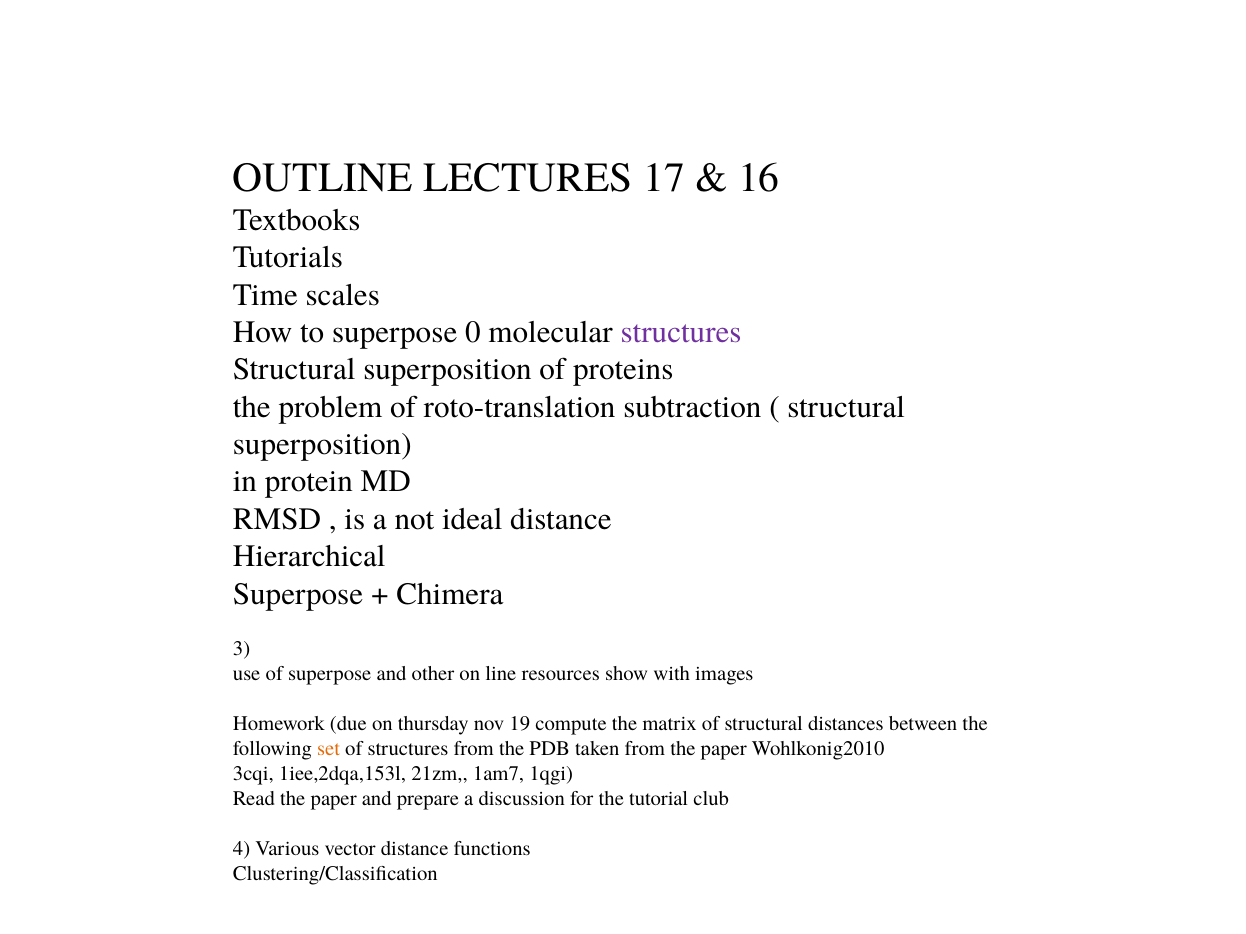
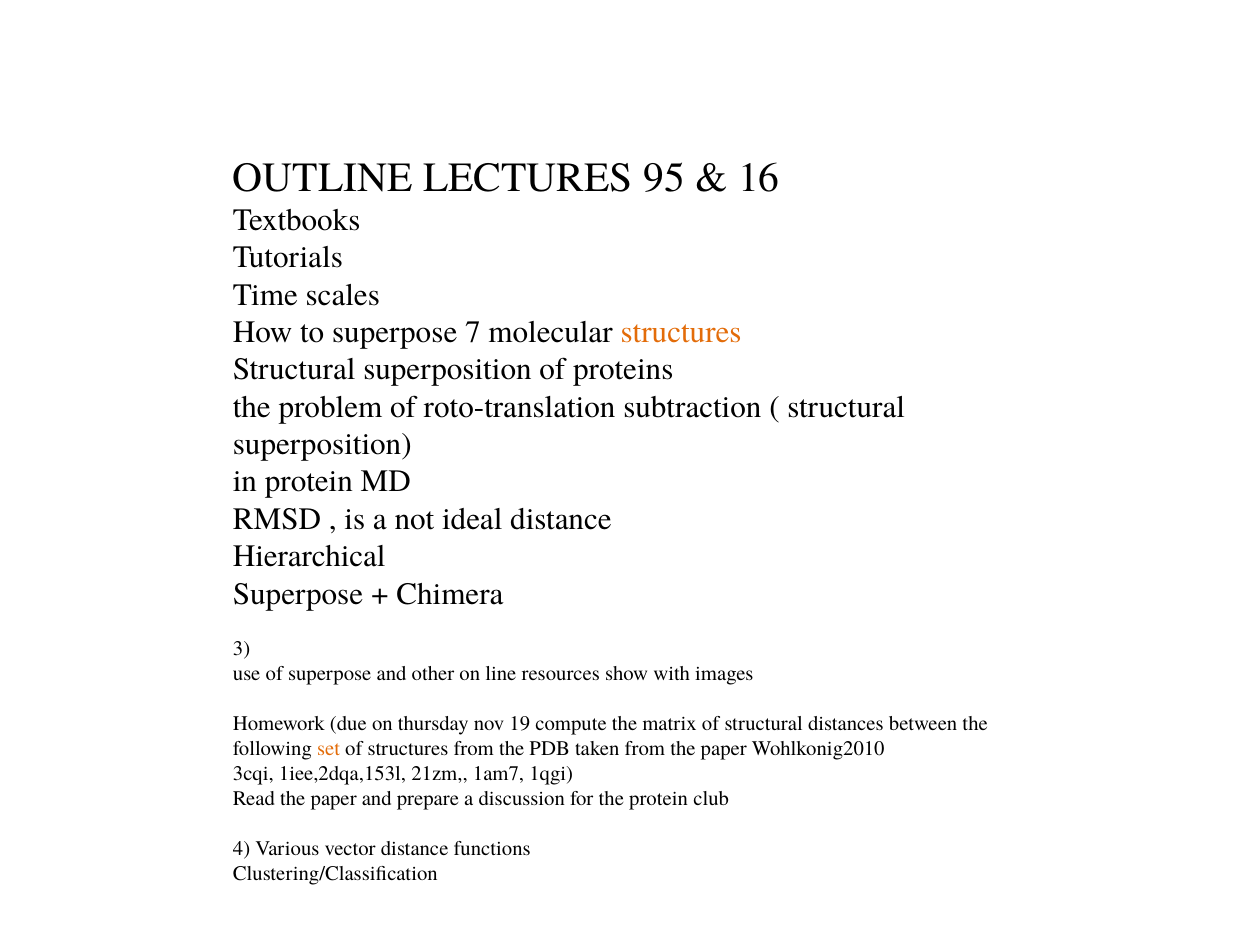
17: 17 -> 95
0: 0 -> 7
structures at (681, 332) colour: purple -> orange
the tutorial: tutorial -> protein
